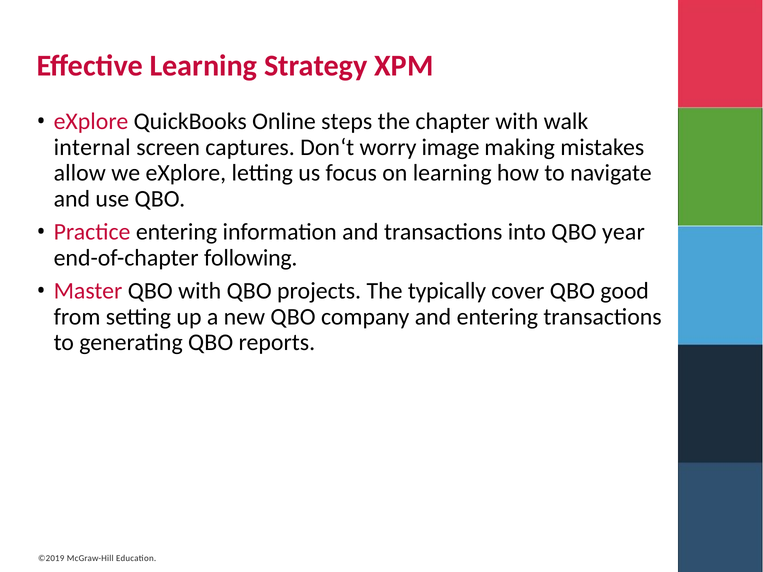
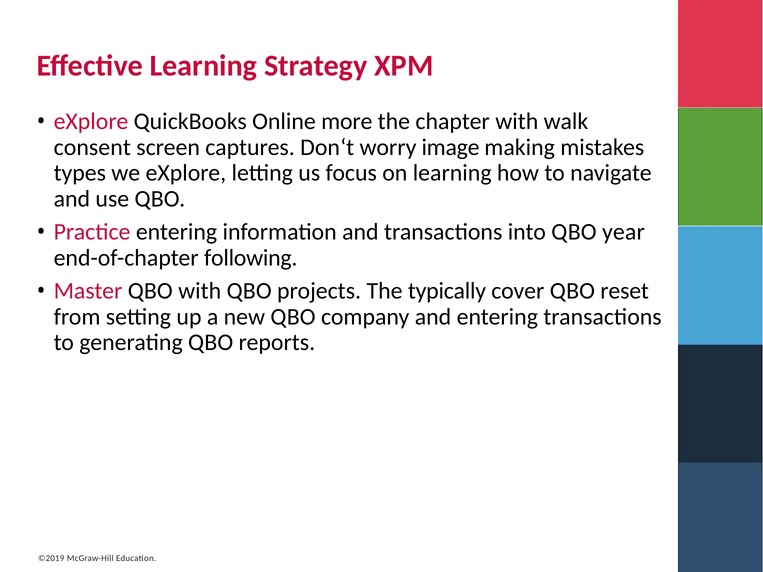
steps: steps -> more
internal: internal -> consent
allow: allow -> types
good: good -> reset
